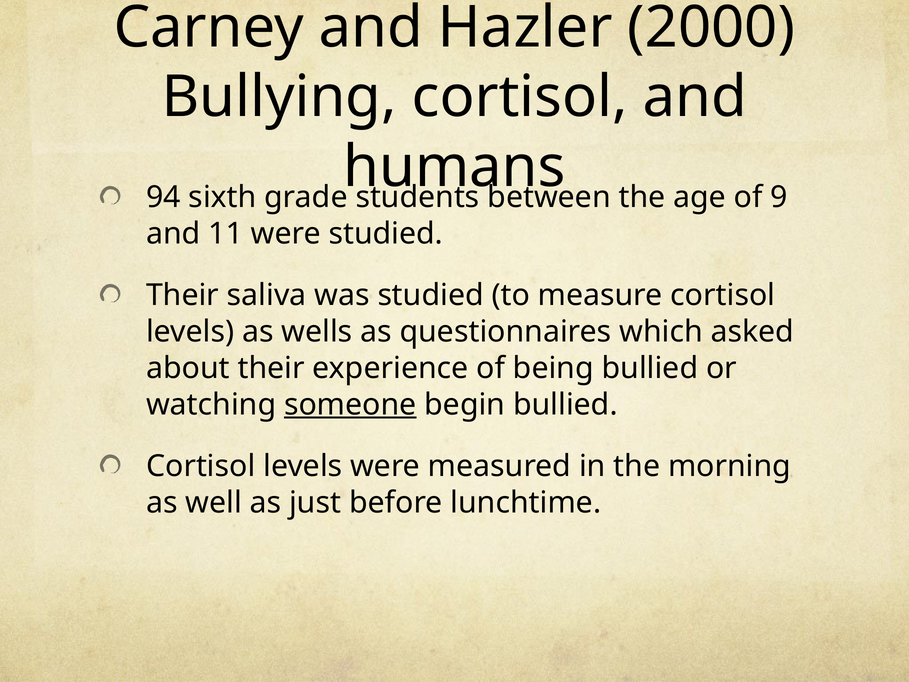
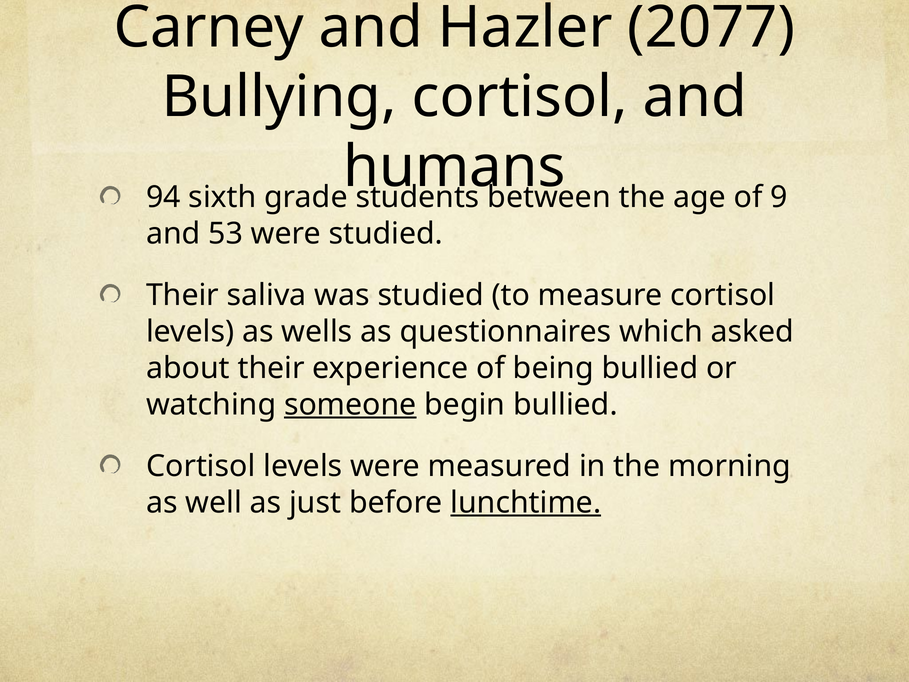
2000: 2000 -> 2077
11: 11 -> 53
lunchtime underline: none -> present
